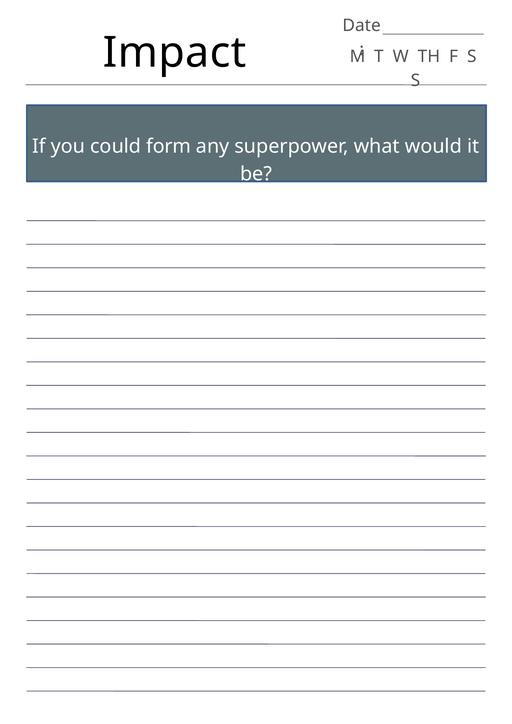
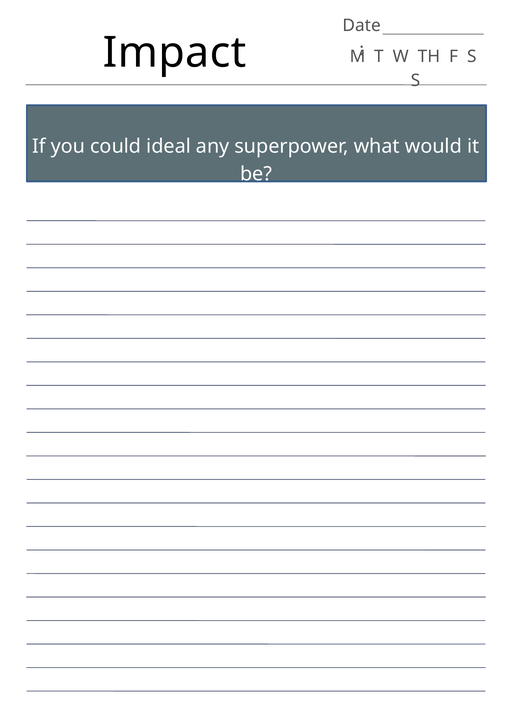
form: form -> ideal
